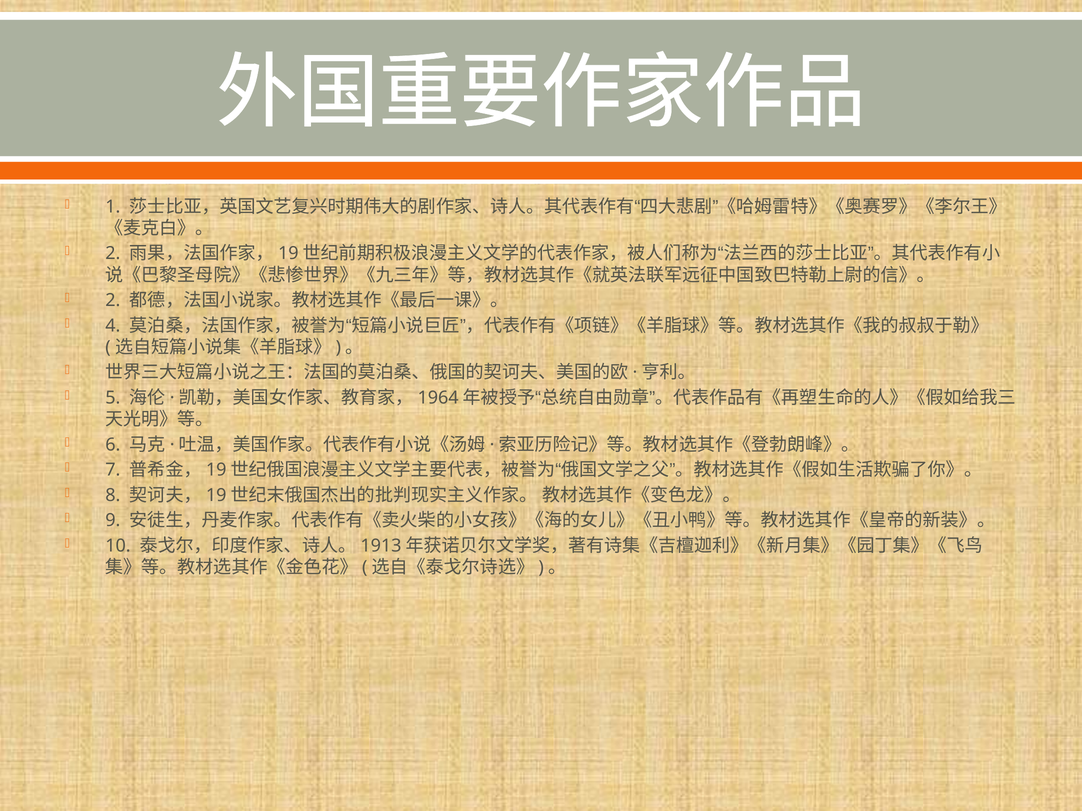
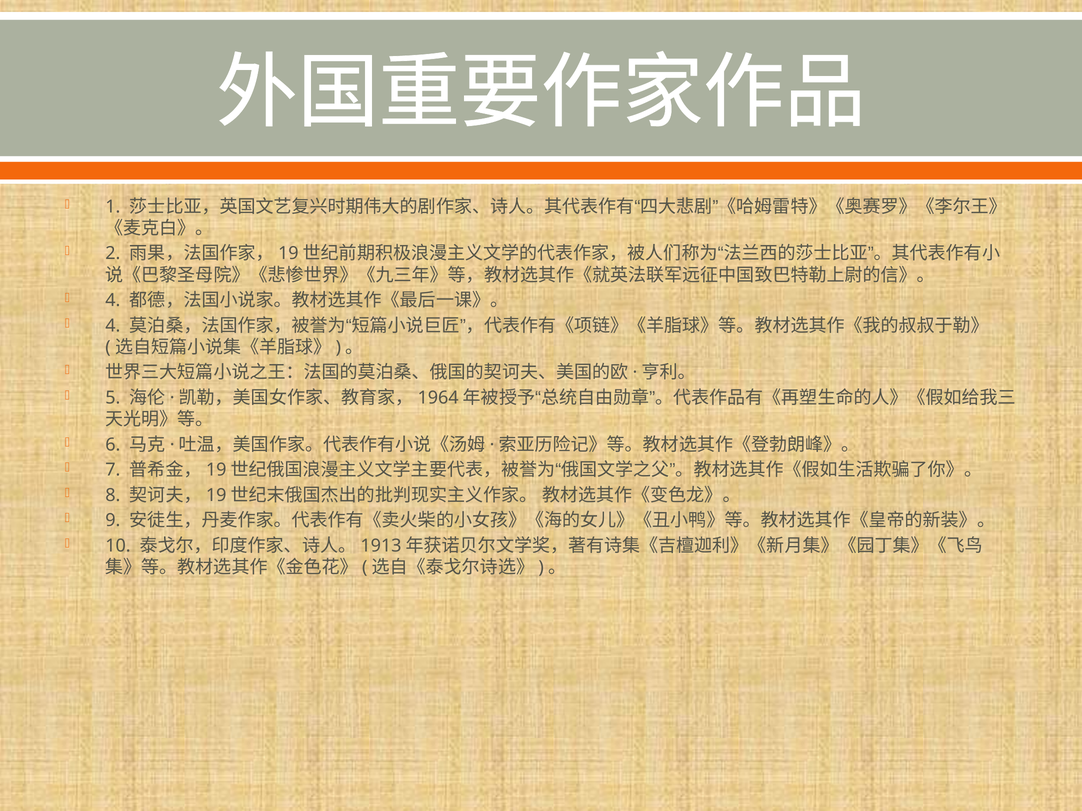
2 at (113, 301): 2 -> 4
